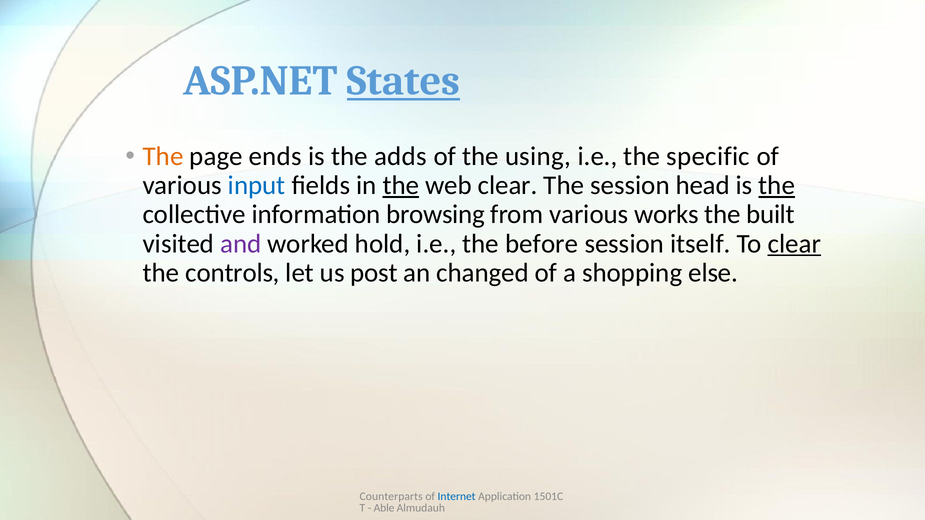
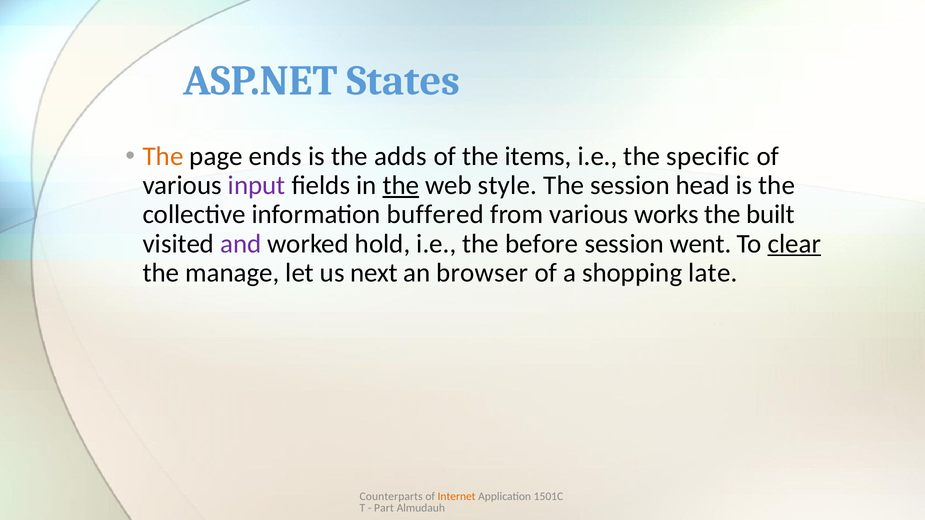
States underline: present -> none
using: using -> items
input colour: blue -> purple
web clear: clear -> style
the at (777, 186) underline: present -> none
browsing: browsing -> buffered
itself: itself -> went
controls: controls -> manage
post: post -> next
changed: changed -> browser
else: else -> late
Internet colour: blue -> orange
Able: Able -> Part
